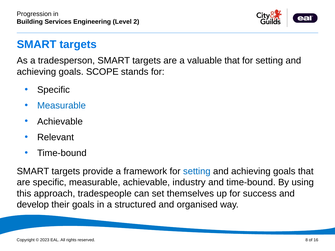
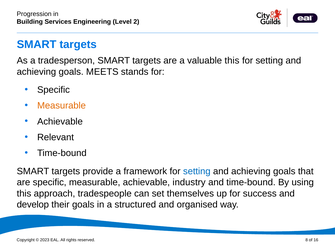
valuable that: that -> this
SCOPE: SCOPE -> MEETS
Measurable at (62, 106) colour: blue -> orange
